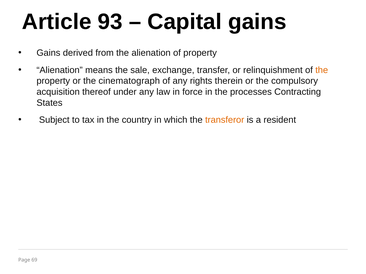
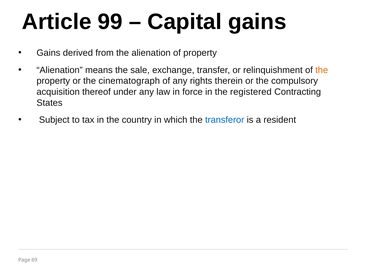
93: 93 -> 99
processes: processes -> registered
transferor colour: orange -> blue
